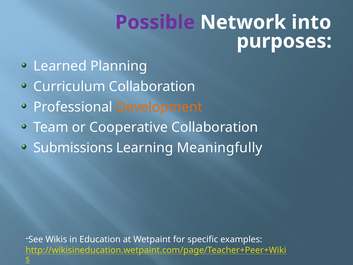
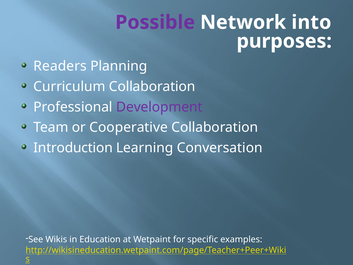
Learned: Learned -> Readers
Development colour: orange -> purple
Submissions: Submissions -> Introduction
Meaningfully: Meaningfully -> Conversation
